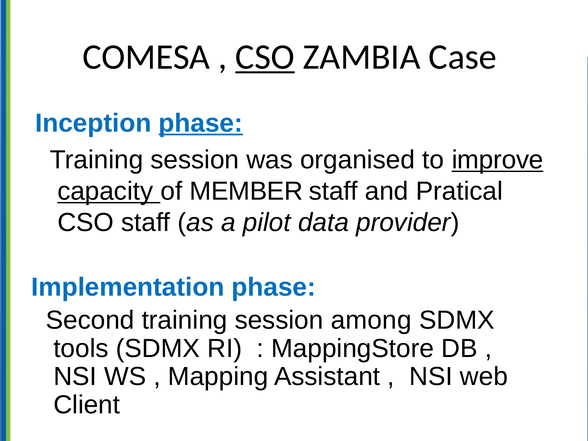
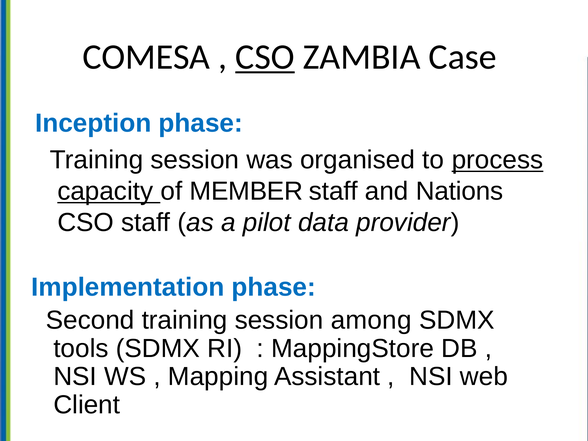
phase at (201, 123) underline: present -> none
improve: improve -> process
Pratical: Pratical -> Nations
